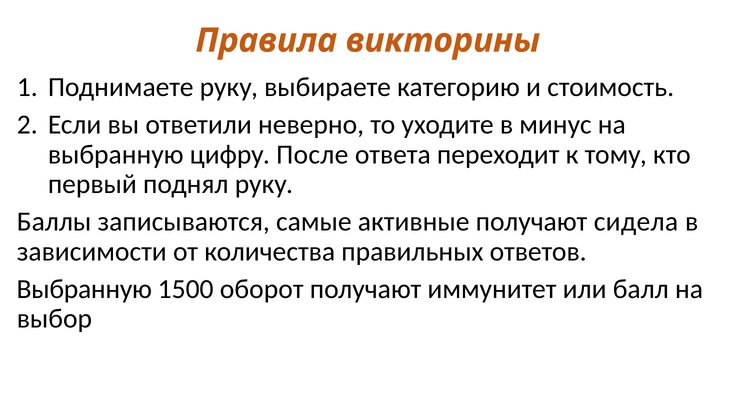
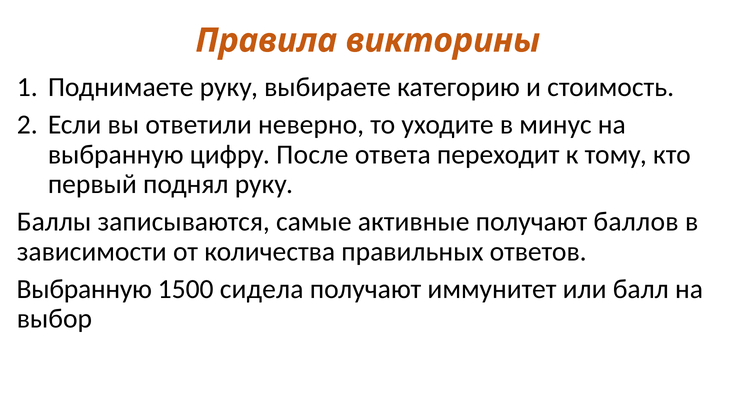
сидела: сидела -> баллов
оборот: оборот -> сидела
